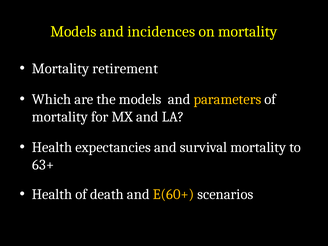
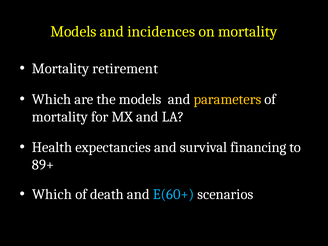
survival mortality: mortality -> financing
63+: 63+ -> 89+
Health at (52, 194): Health -> Which
E(60+ colour: yellow -> light blue
